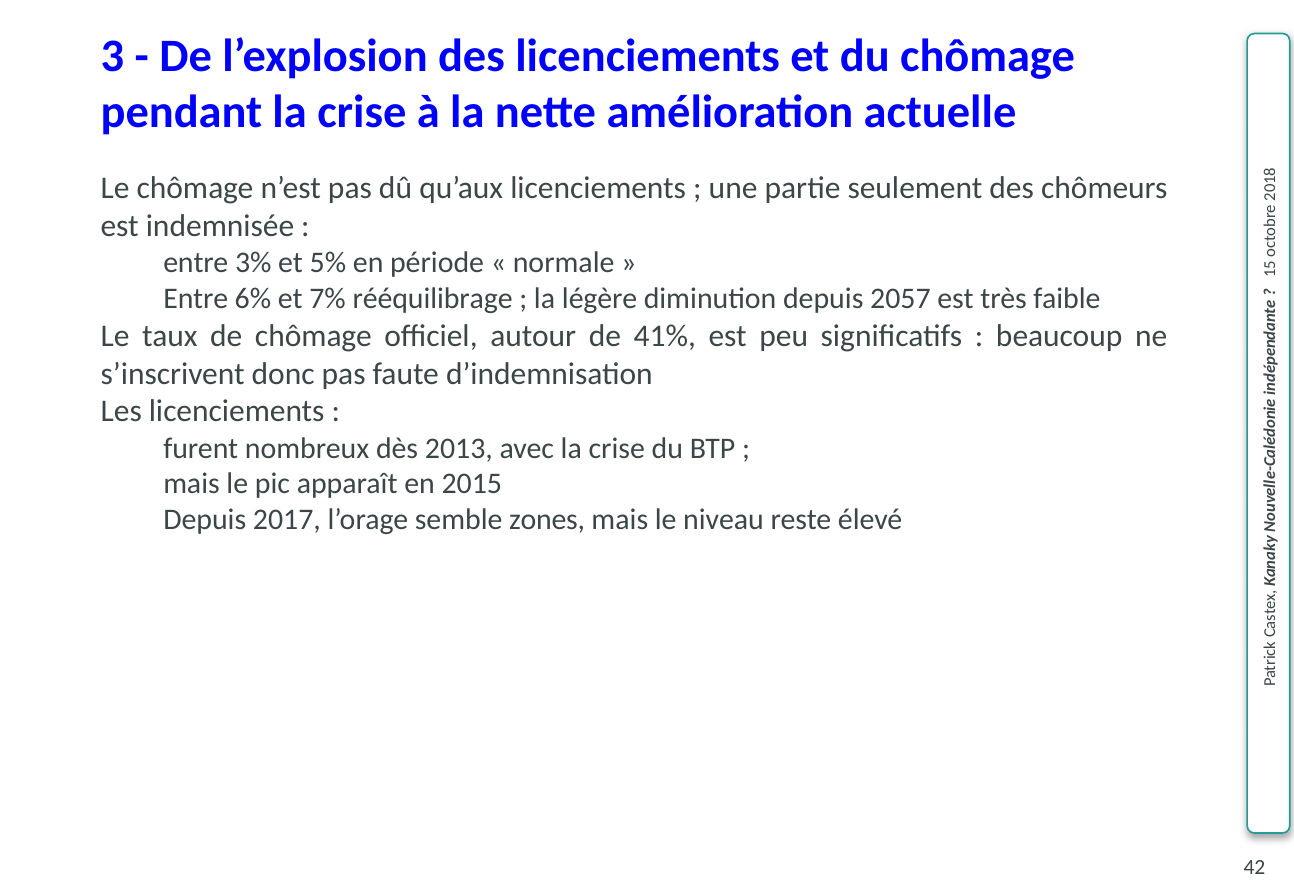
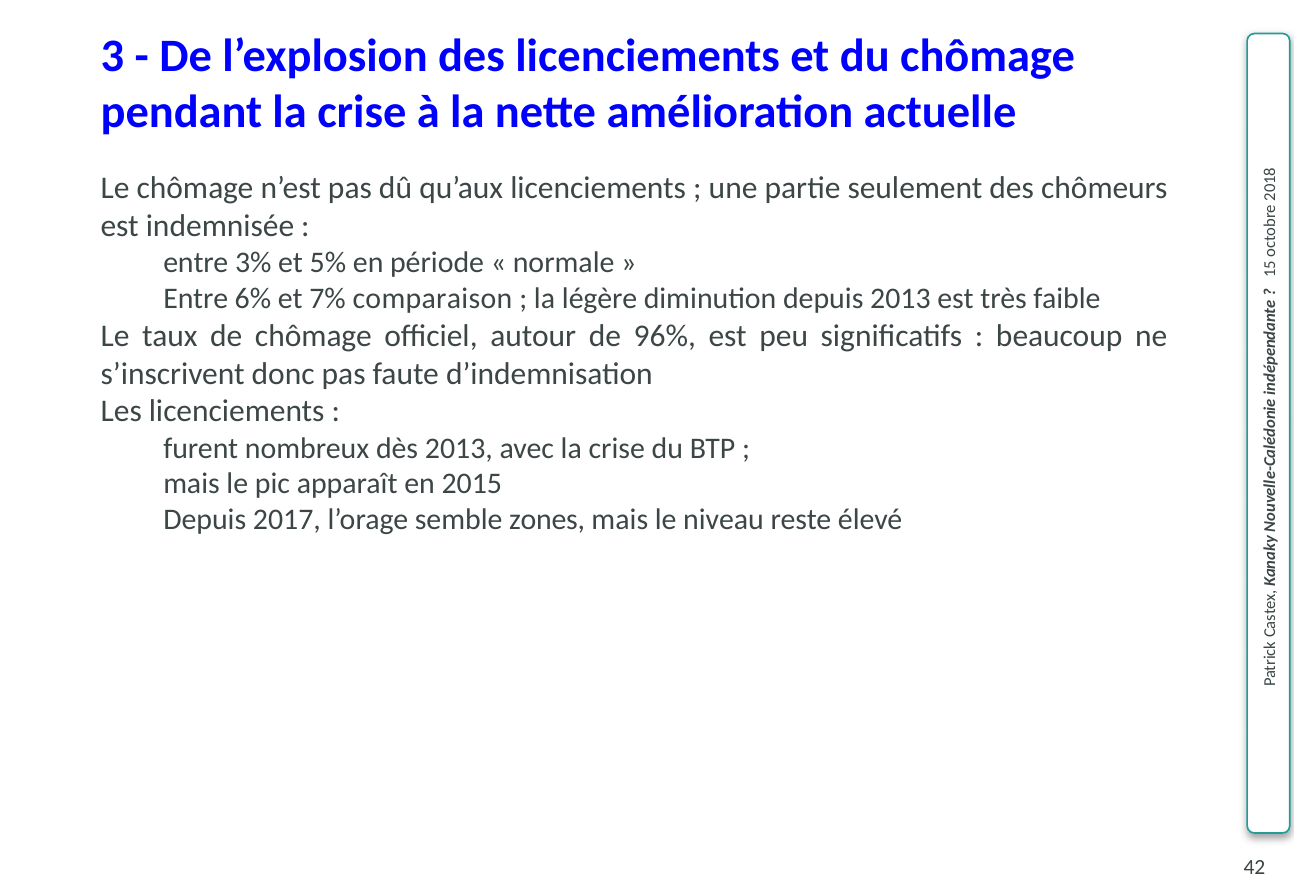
rééquilibrage: rééquilibrage -> comparaison
depuis 2057: 2057 -> 2013
41%: 41% -> 96%
